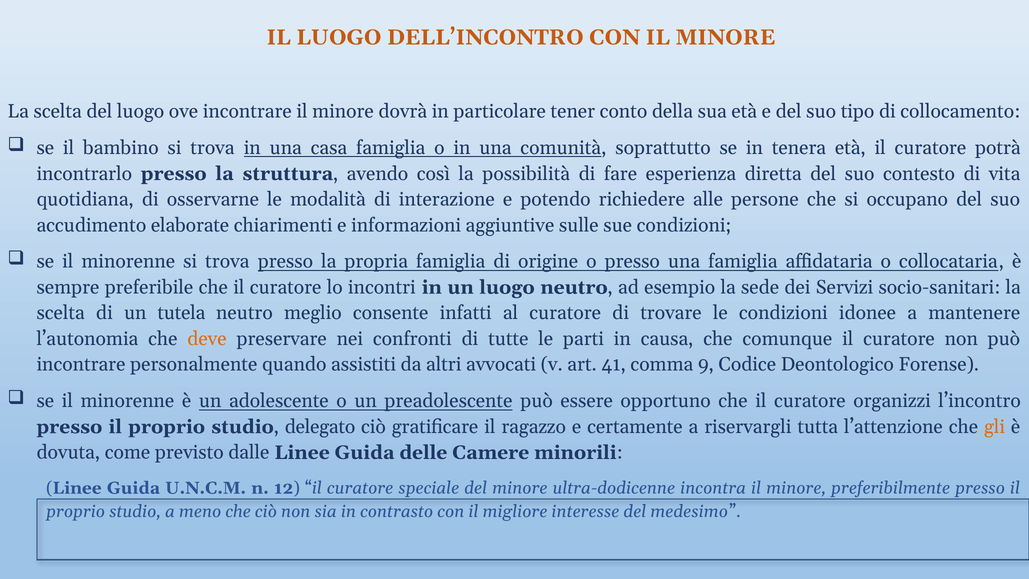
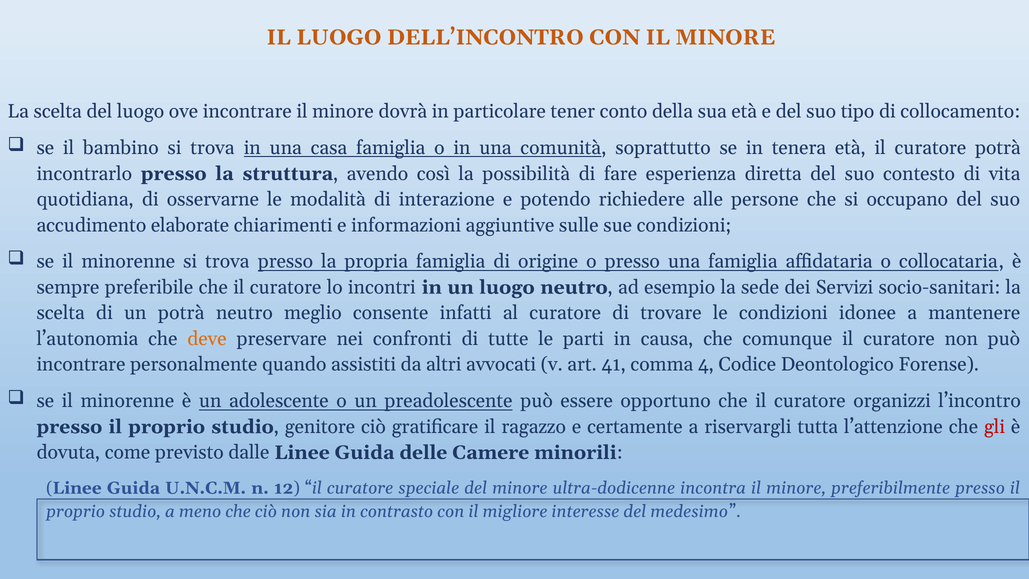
un tutela: tutela -> potrà
9: 9 -> 4
delegato: delegato -> genitore
gli colour: orange -> red
